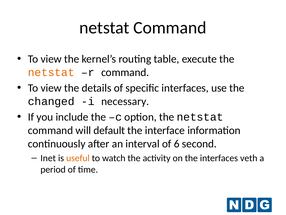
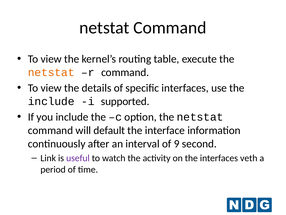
changed at (51, 101): changed -> include
necessary: necessary -> supported
6: 6 -> 9
Inet: Inet -> Link
useful colour: orange -> purple
